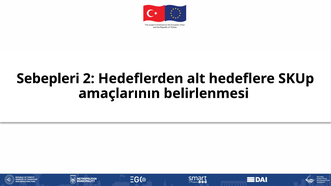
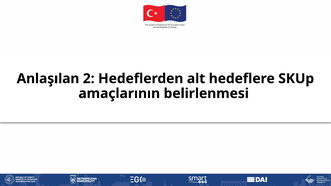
Sebepleri: Sebepleri -> Anlaşılan
